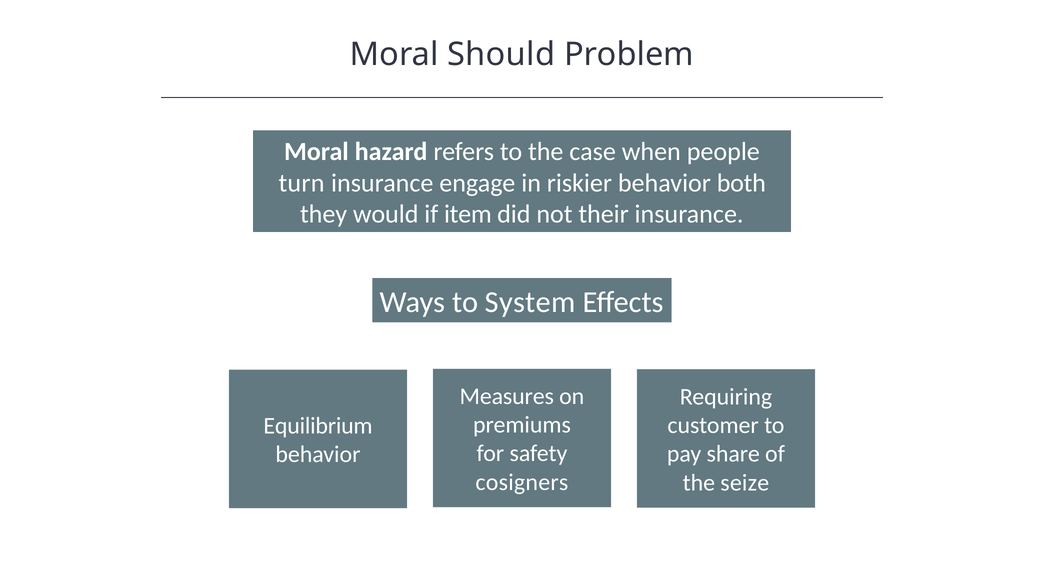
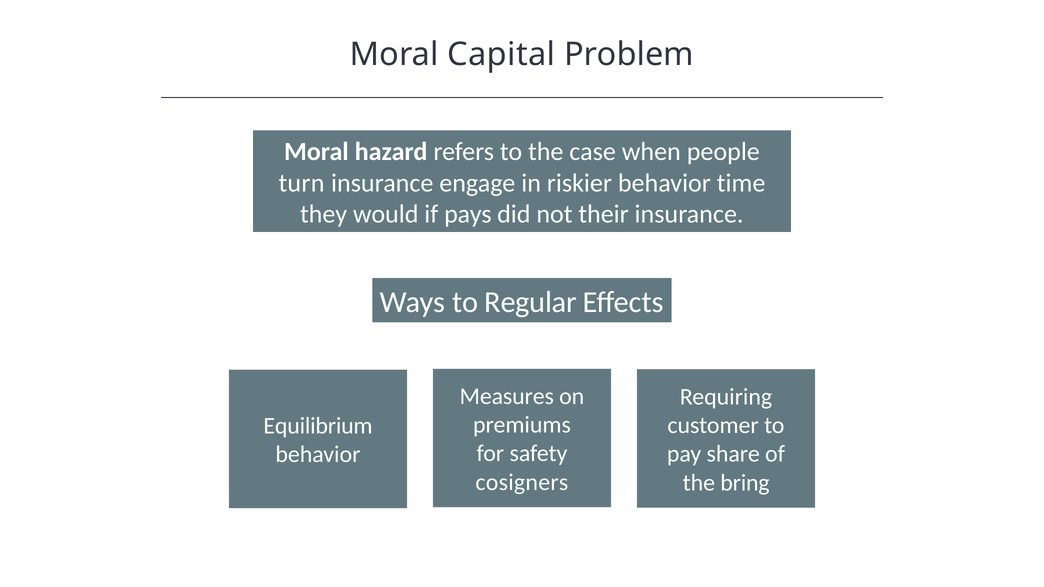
Should: Should -> Capital
both: both -> time
item: item -> pays
System: System -> Regular
seize: seize -> bring
